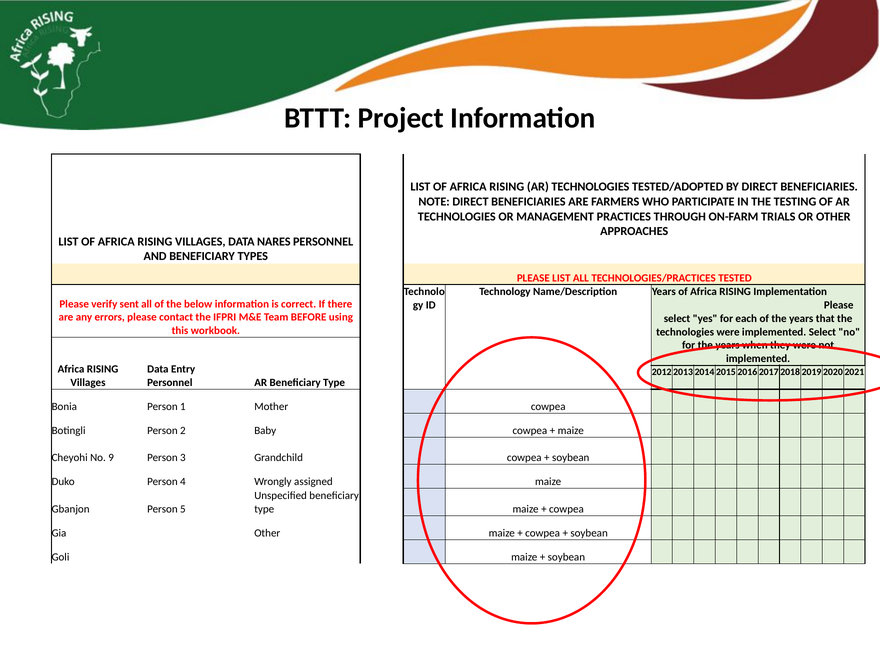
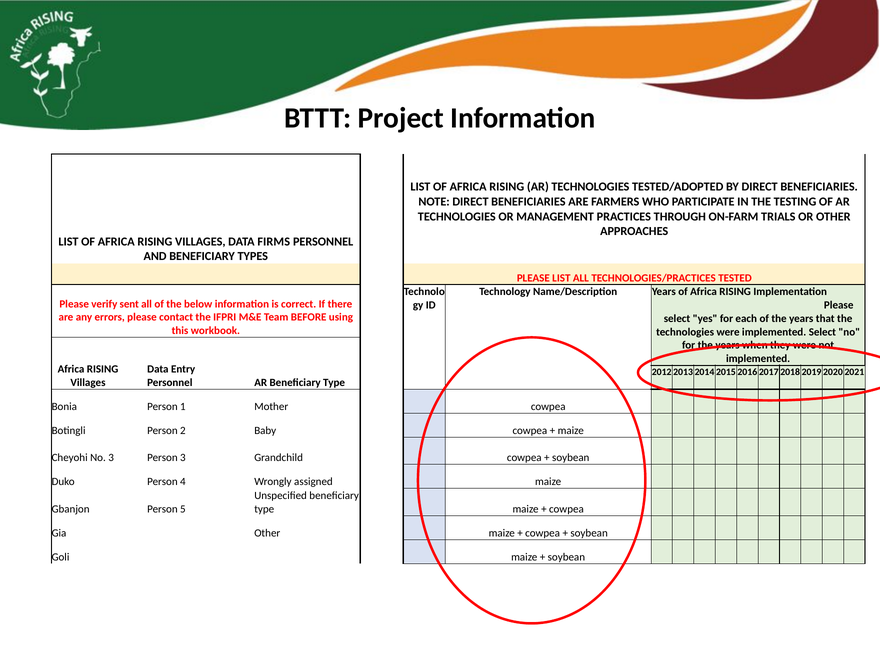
NARES: NARES -> FIRMS
No 9: 9 -> 3
